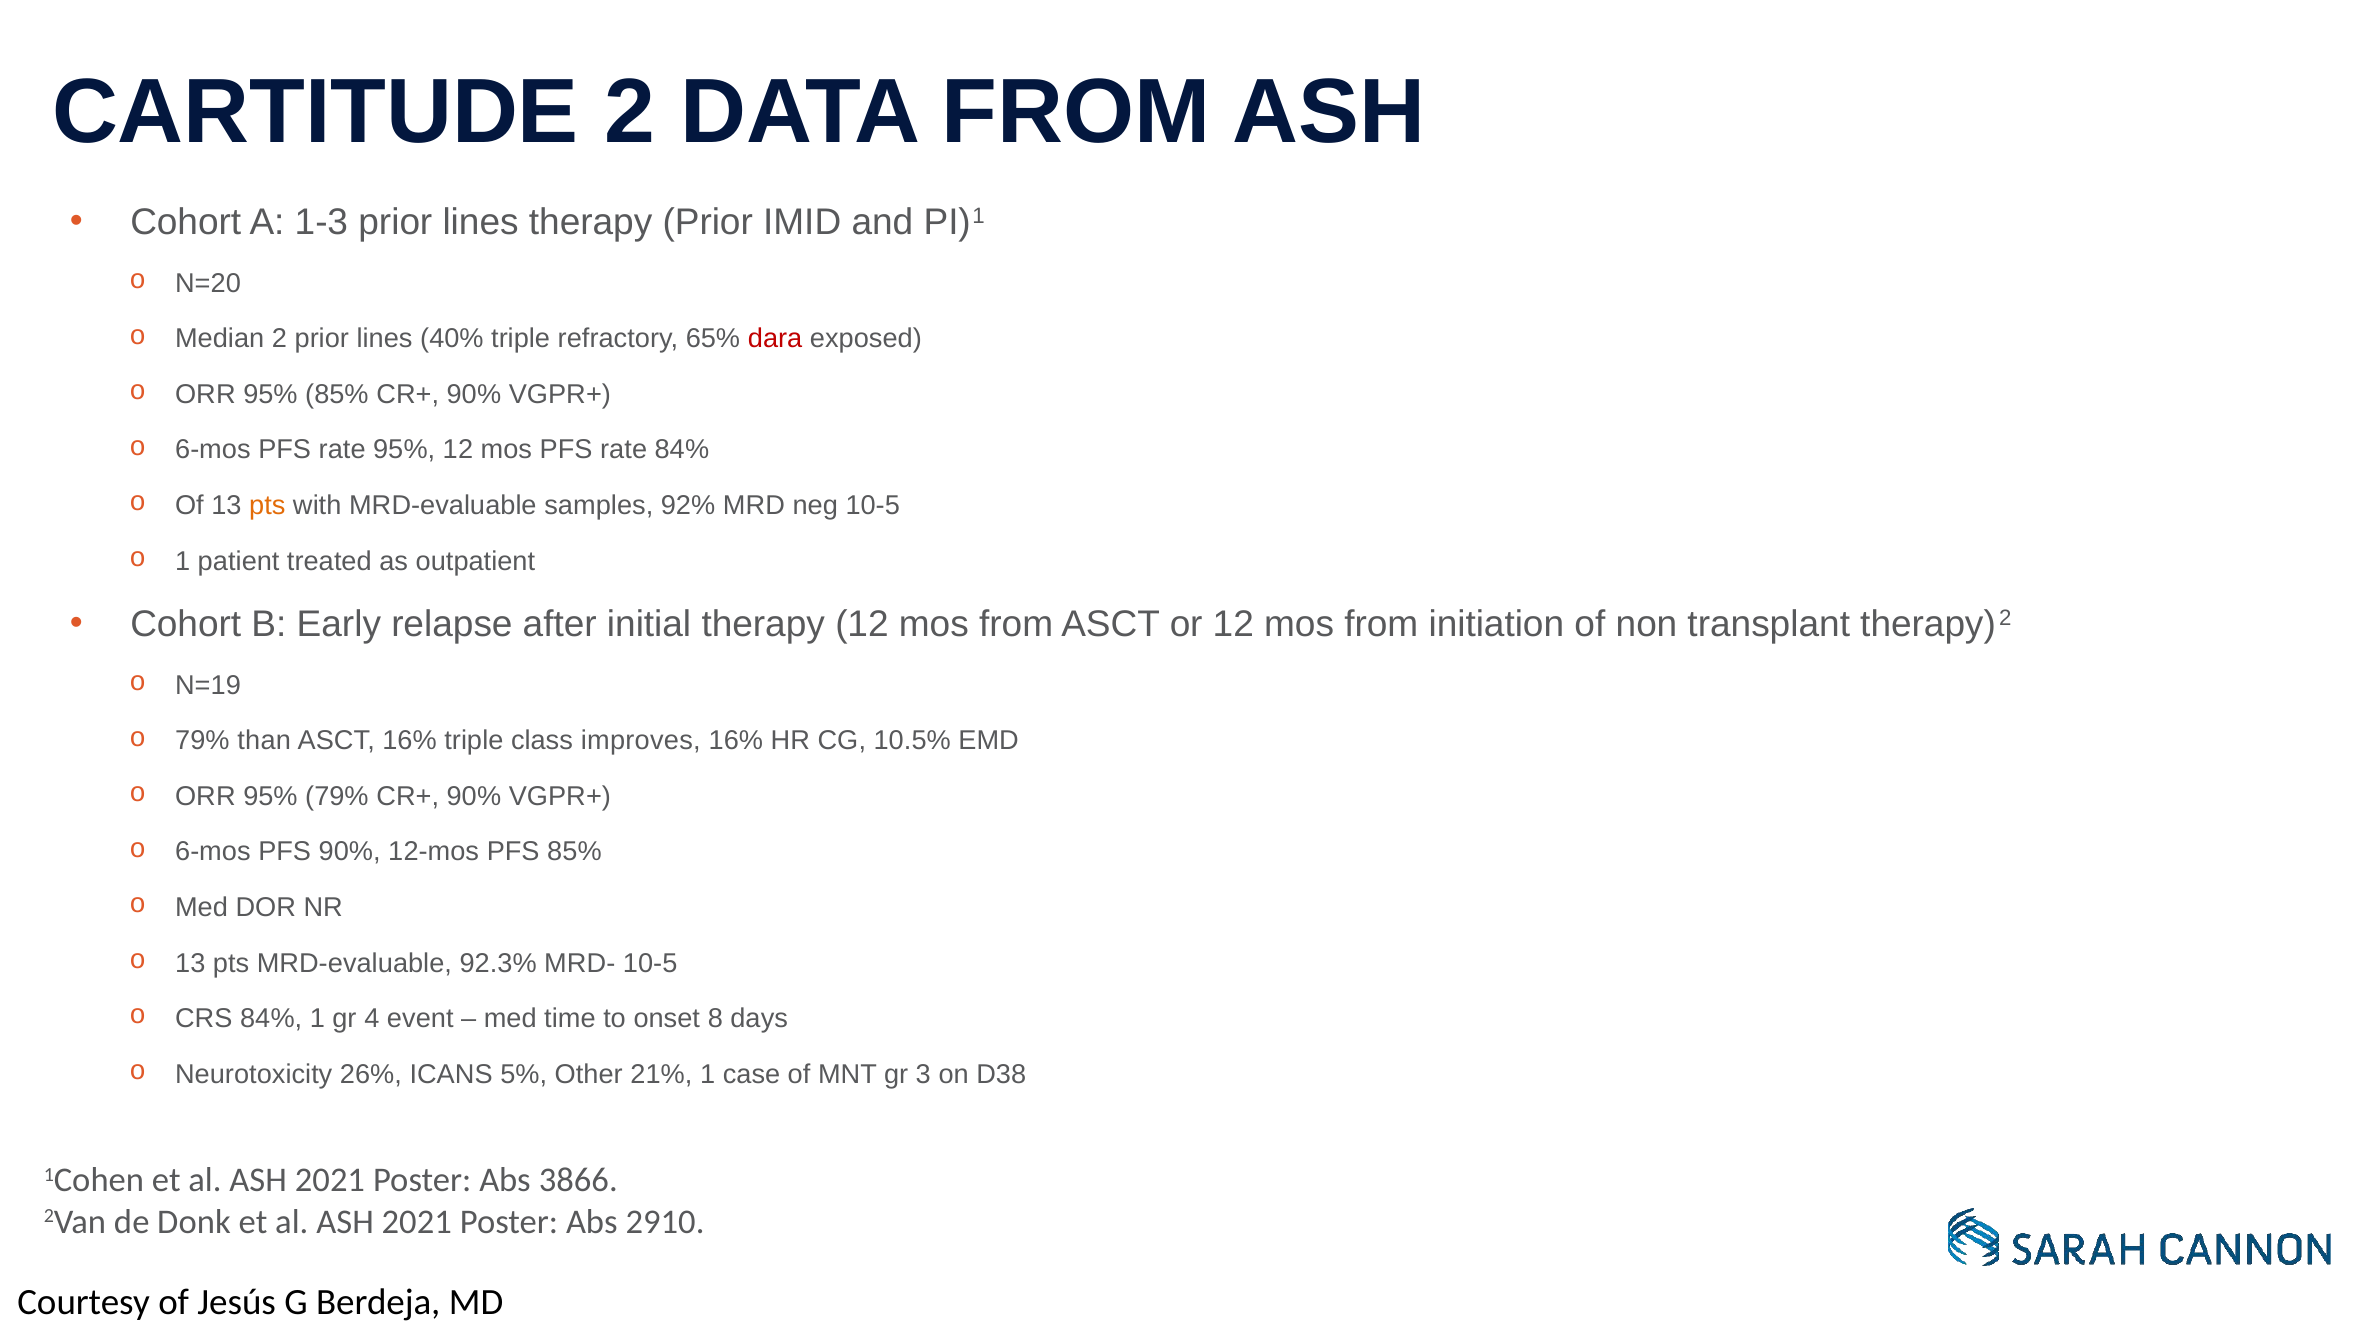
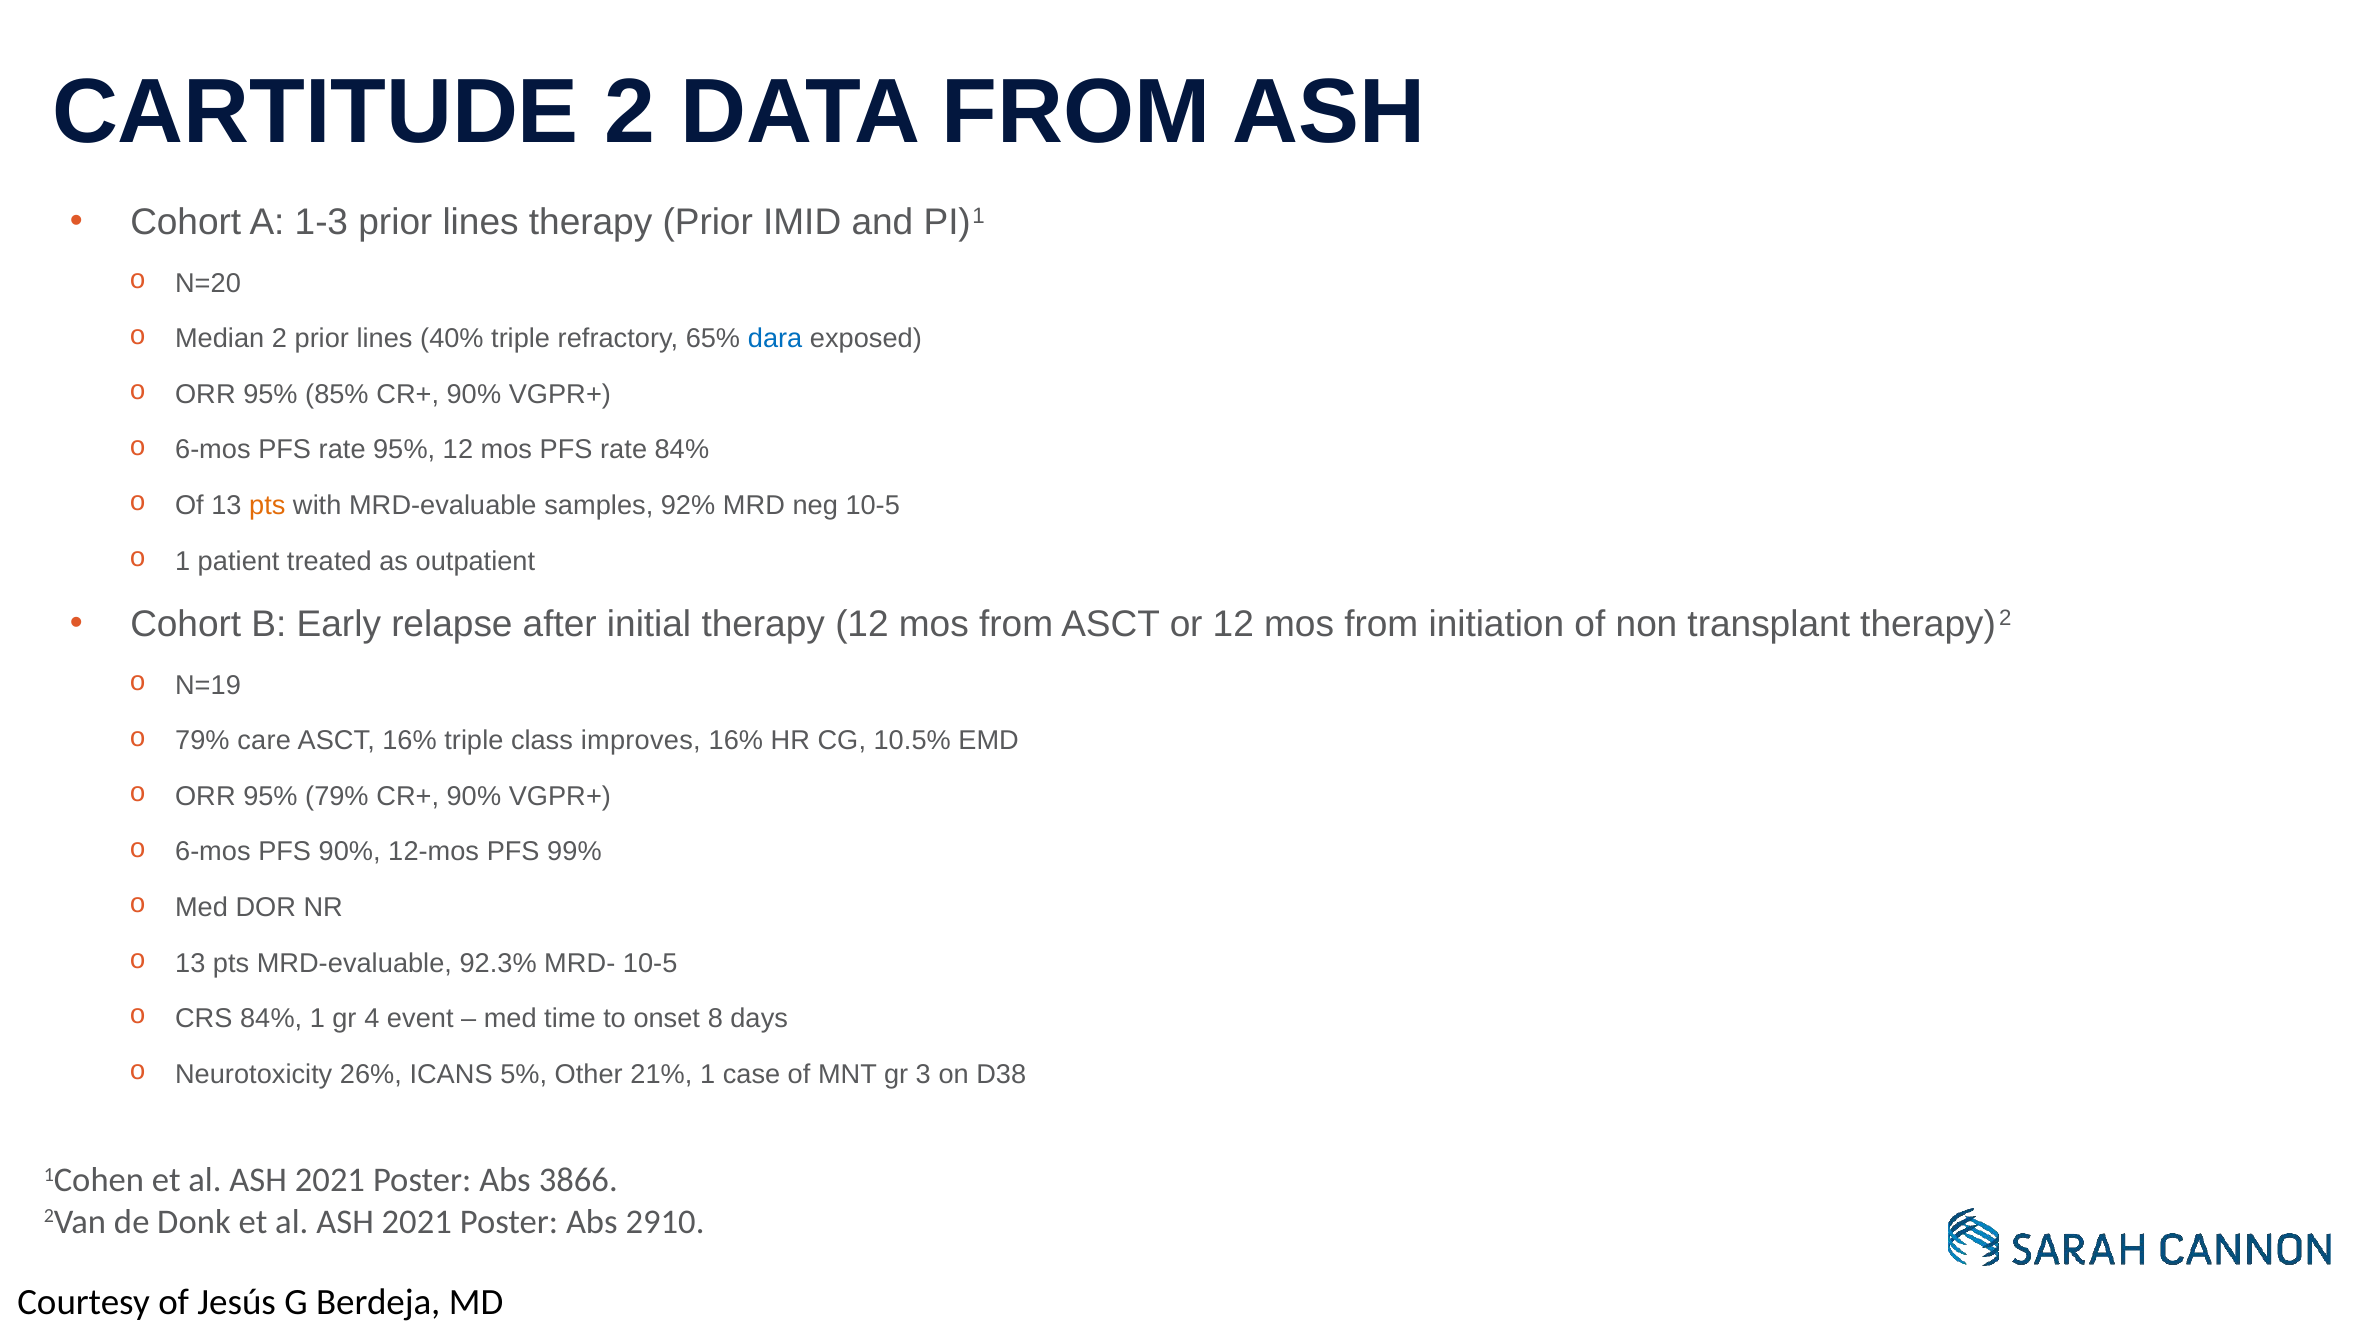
dara colour: red -> blue
than: than -> care
PFS 85%: 85% -> 99%
